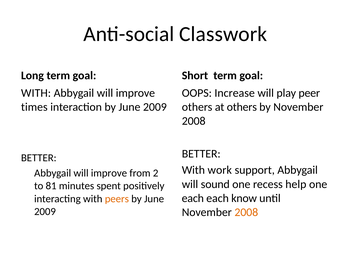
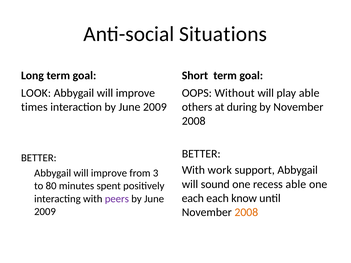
Classwork: Classwork -> Situations
WITH at (36, 93): WITH -> LOOK
Increase: Increase -> Without
play peer: peer -> able
at others: others -> during
2: 2 -> 3
recess help: help -> able
81: 81 -> 80
peers colour: orange -> purple
